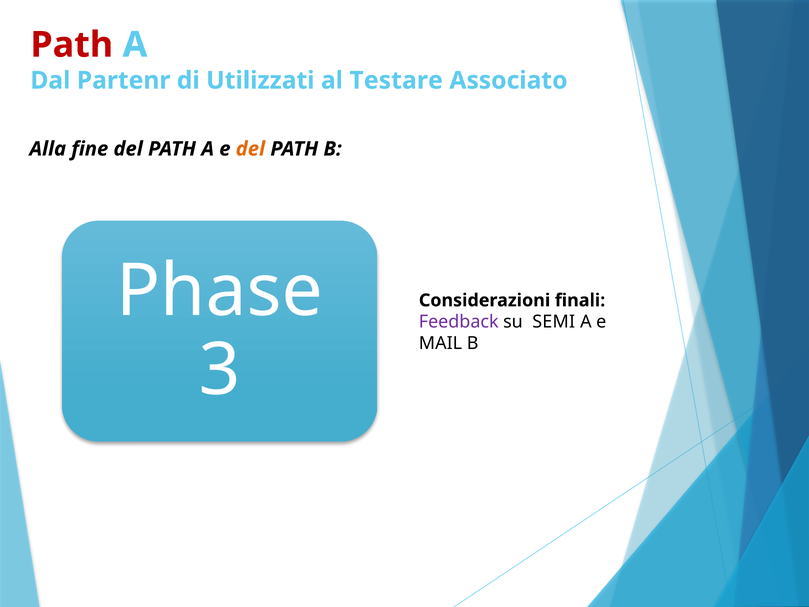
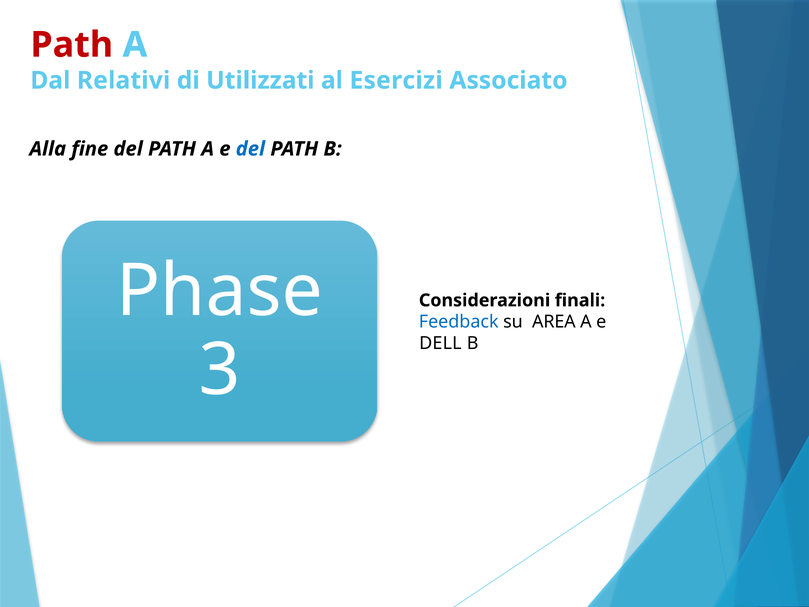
Partenr: Partenr -> Relativi
Testare: Testare -> Esercizi
del at (250, 149) colour: orange -> blue
Feedback colour: purple -> blue
SEMI: SEMI -> AREA
MAIL: MAIL -> DELL
